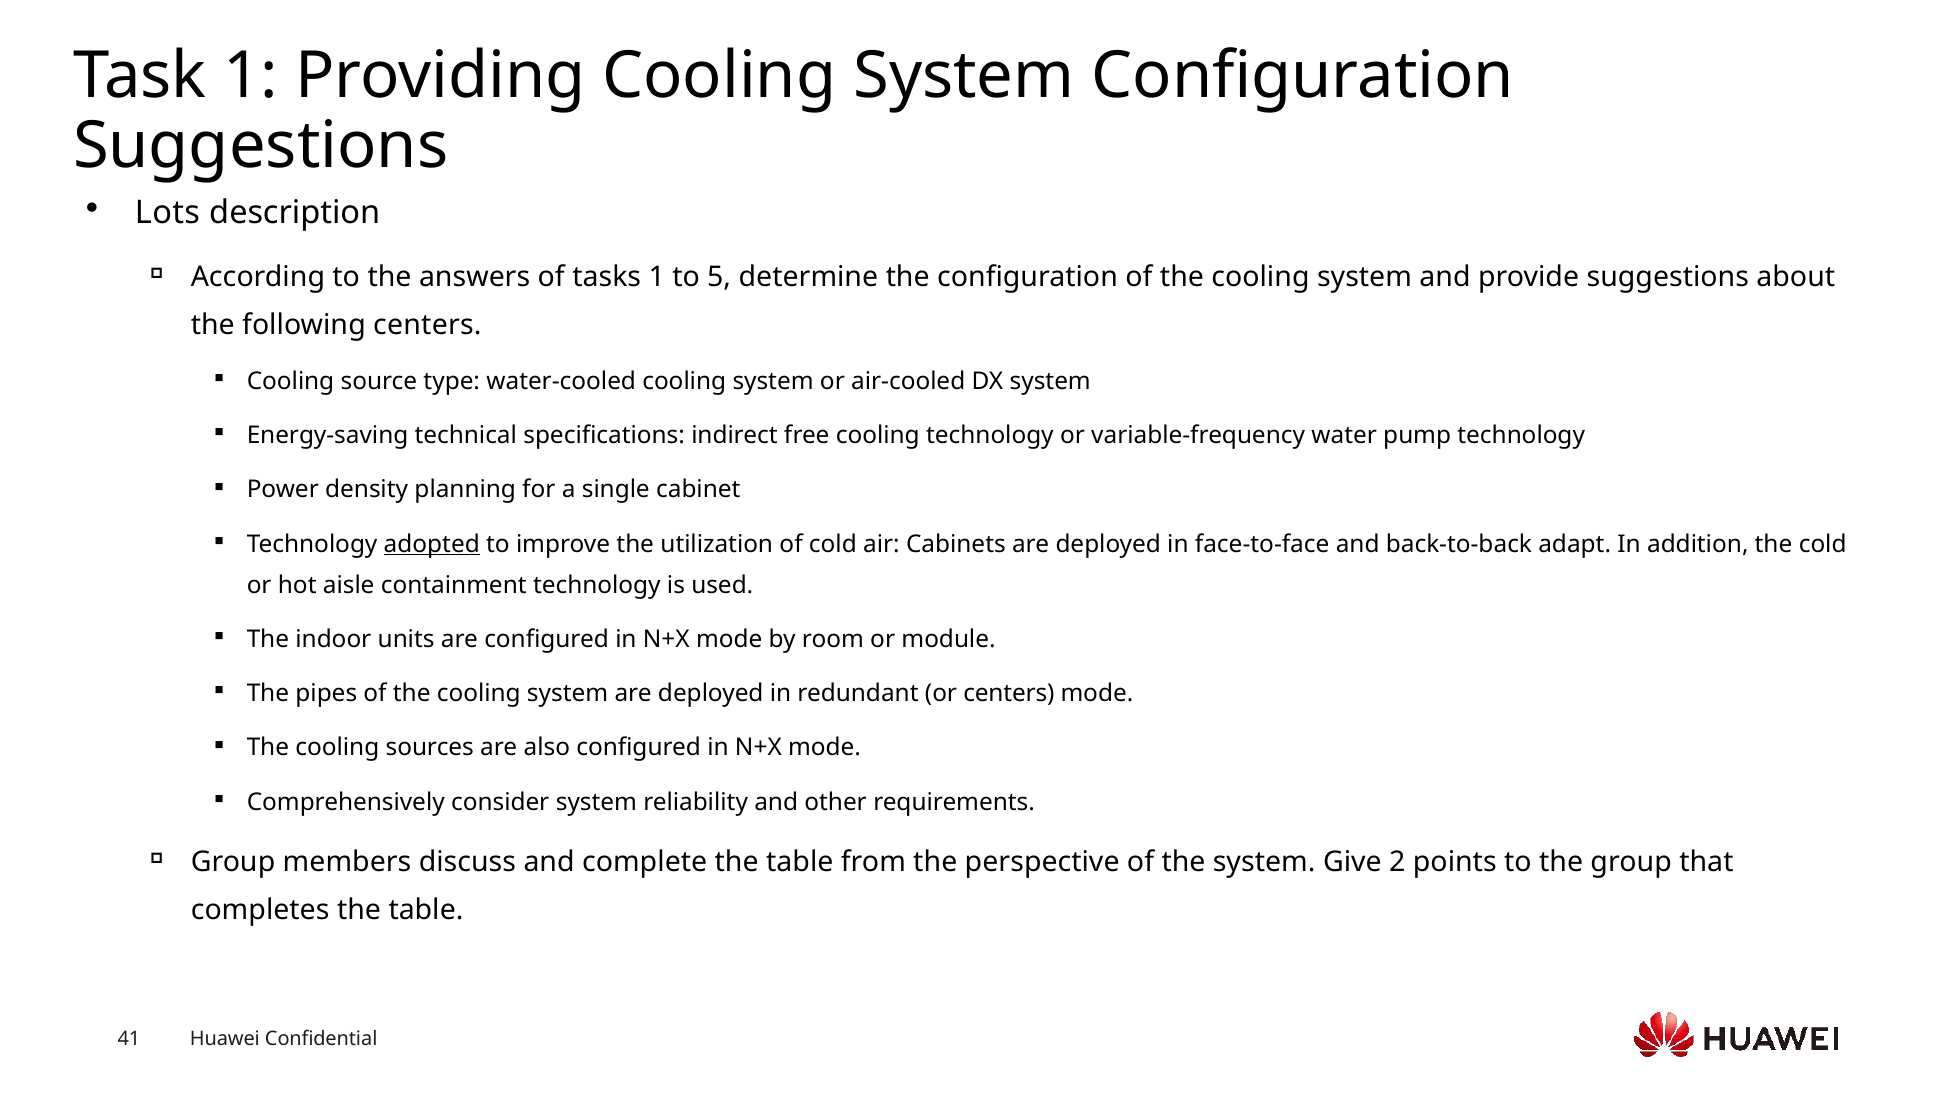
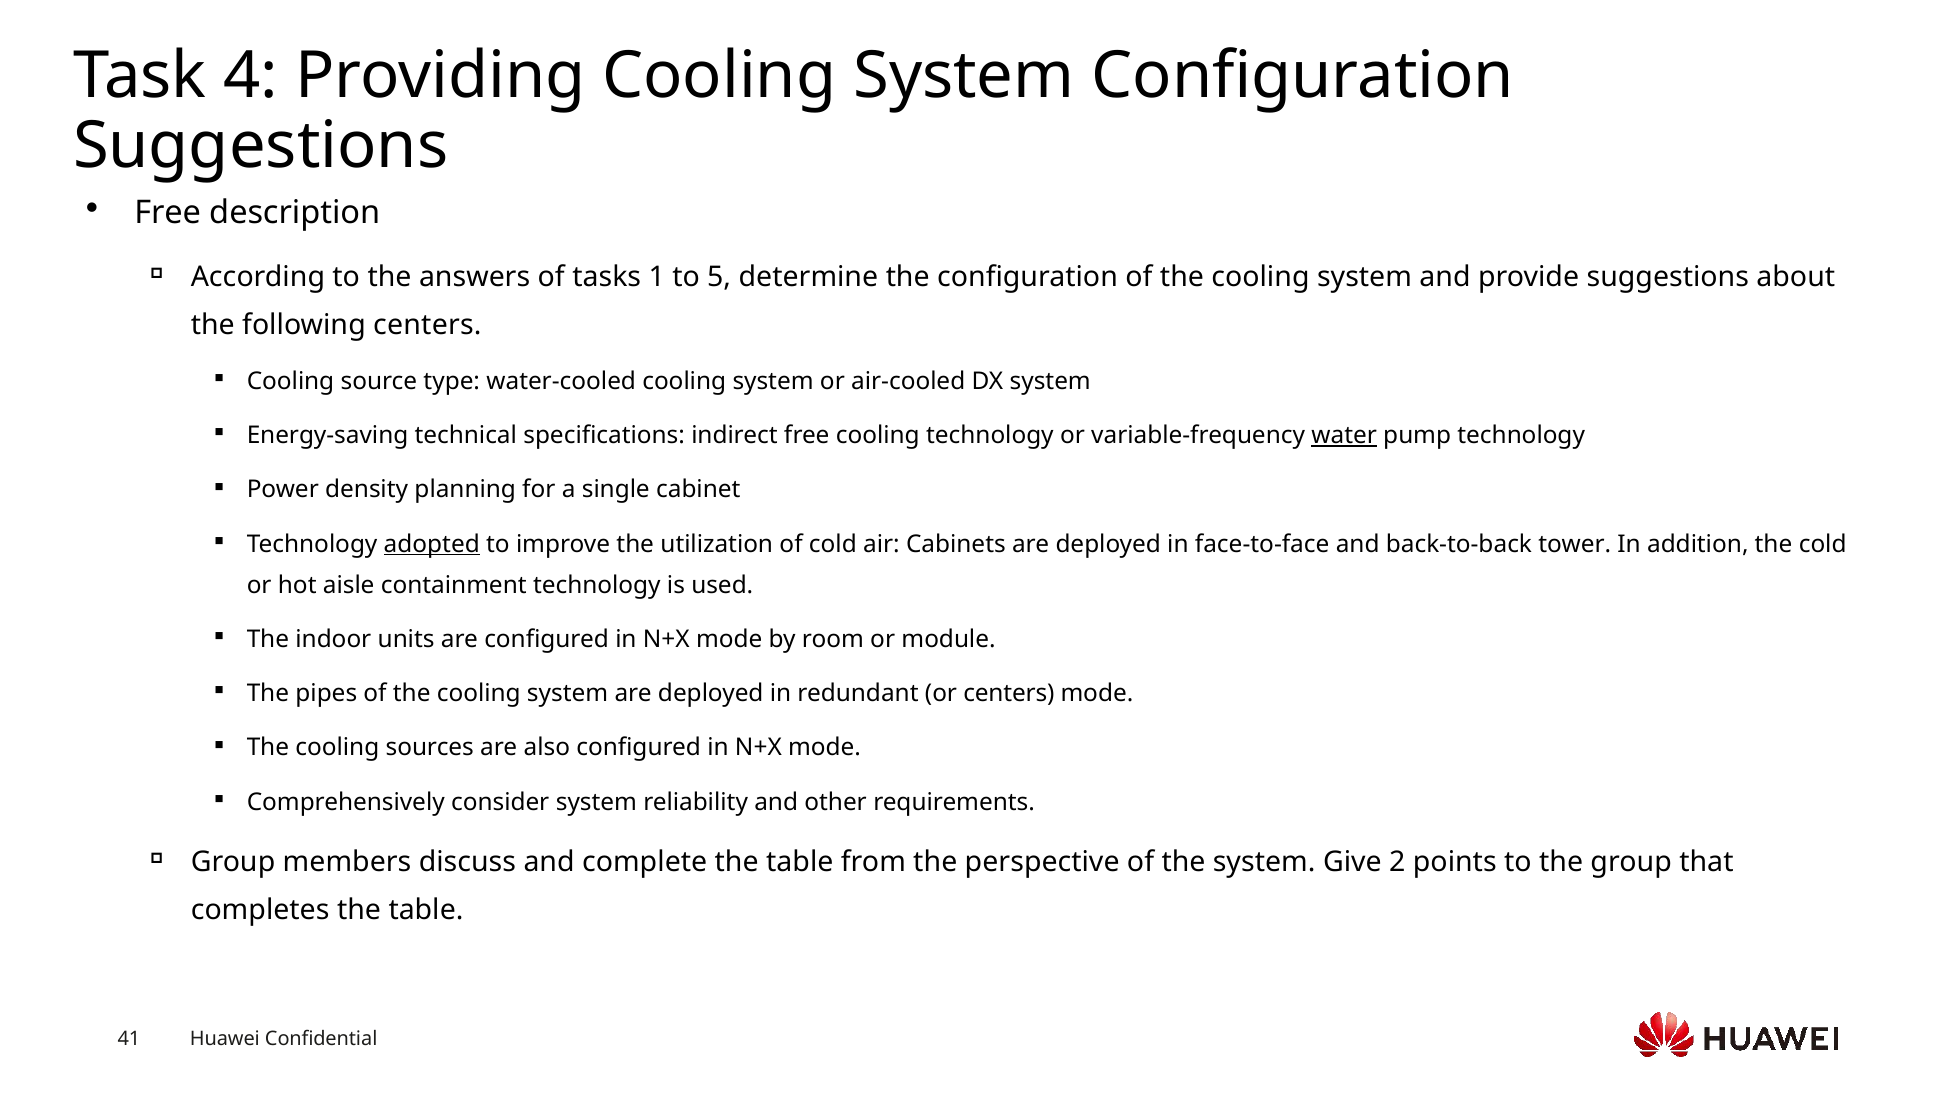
Task 1: 1 -> 4
Lots at (167, 212): Lots -> Free
water underline: none -> present
adapt: adapt -> tower
